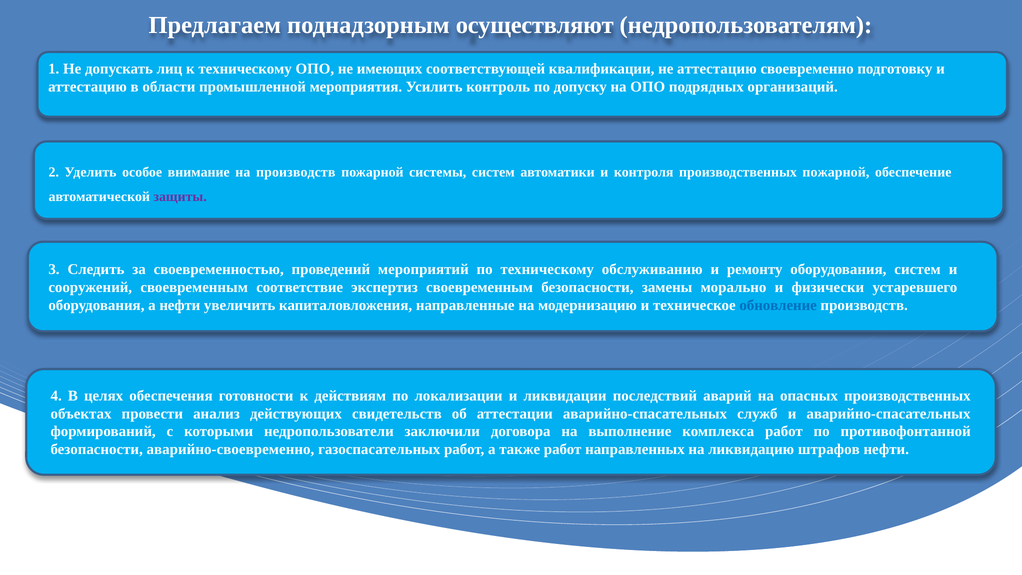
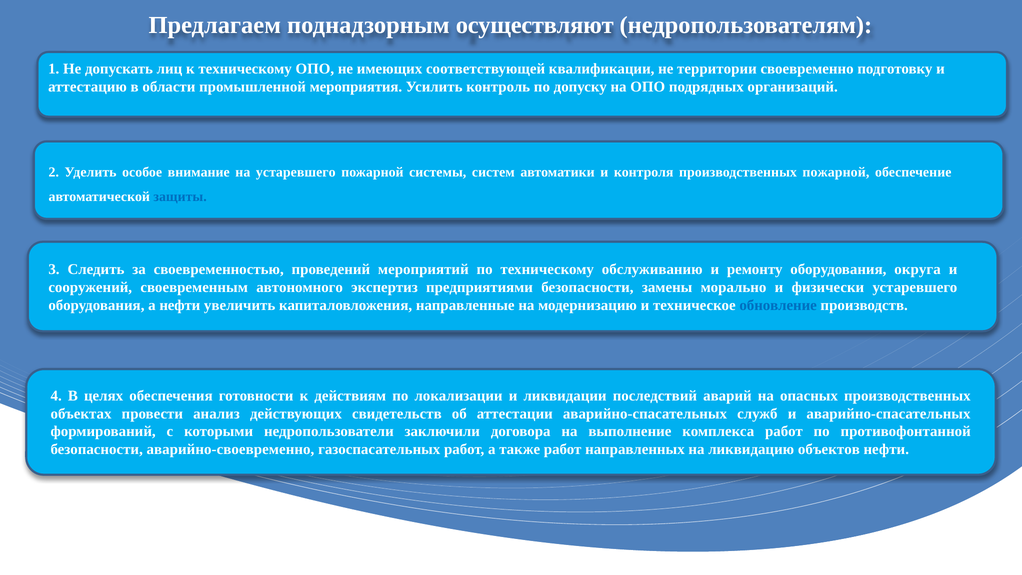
не аттестацию: аттестацию -> территории
на производств: производств -> устаревшего
защиты colour: purple -> blue
оборудования систем: систем -> округа
соответствие: соответствие -> автономного
экспертиз своевременным: своевременным -> предприятиями
штрафов: штрафов -> объектов
